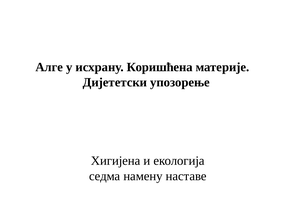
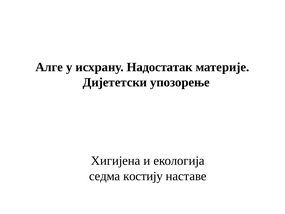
Коришћена: Коришћена -> Надостатак
намену: намену -> костију
